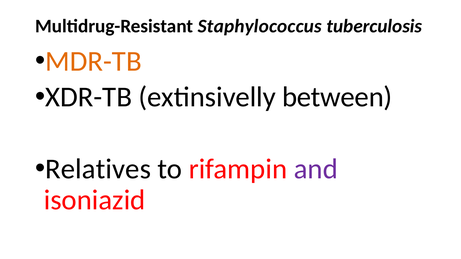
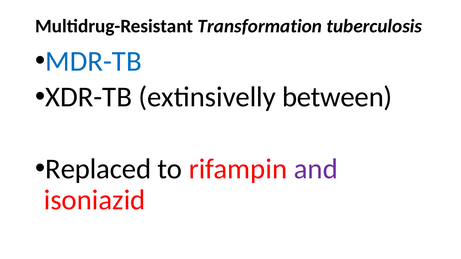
Staphylococcus: Staphylococcus -> Transformation
MDR-TB colour: orange -> blue
Relatives: Relatives -> Replaced
